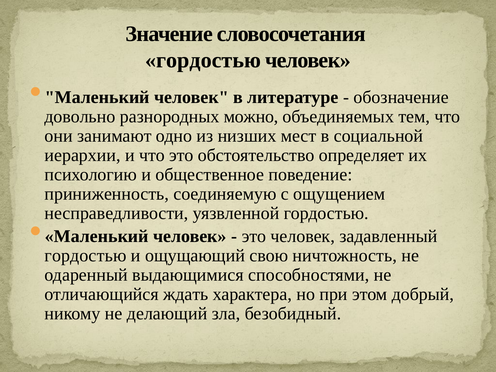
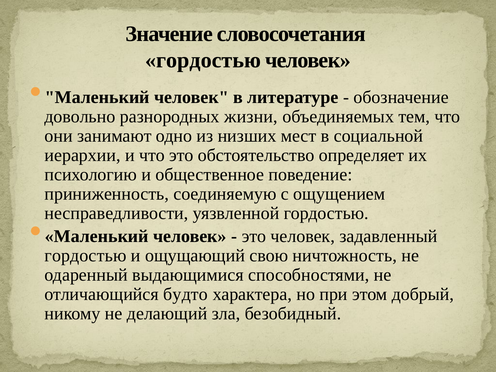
можно: можно -> жизни
ждать: ждать -> будто
